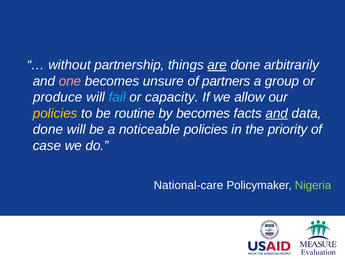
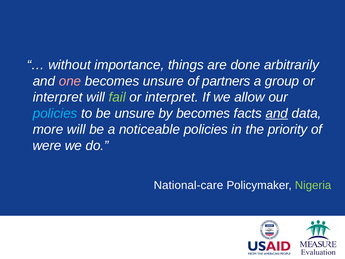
partnership: partnership -> importance
are underline: present -> none
produce at (58, 97): produce -> interpret
fail colour: light blue -> light green
capacity at (172, 97): capacity -> interpret
policies at (55, 113) colour: yellow -> light blue
be routine: routine -> unsure
done at (48, 129): done -> more
case: case -> were
